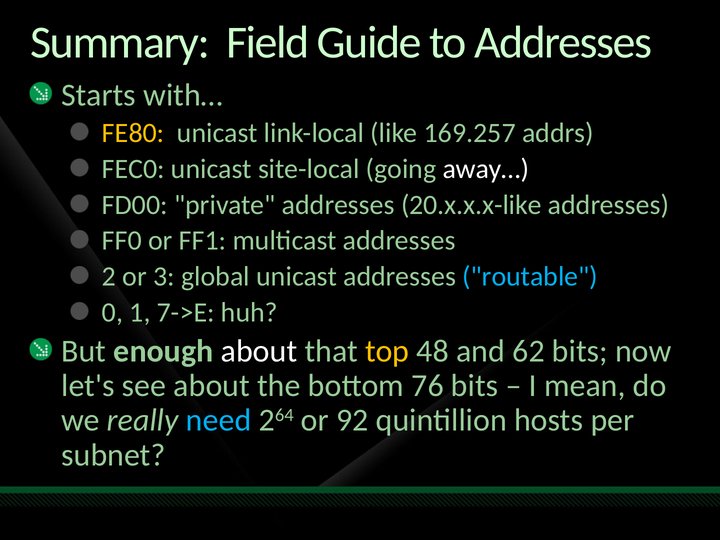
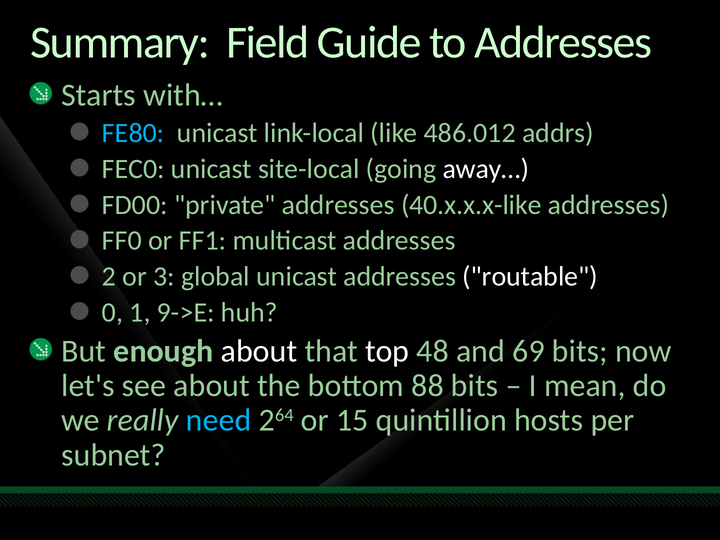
FE80 colour: yellow -> light blue
169.257: 169.257 -> 486.012
20.x.x.x-like: 20.x.x.x-like -> 40.x.x.x-like
routable colour: light blue -> white
7->E: 7->E -> 9->E
top colour: yellow -> white
62: 62 -> 69
76: 76 -> 88
92: 92 -> 15
